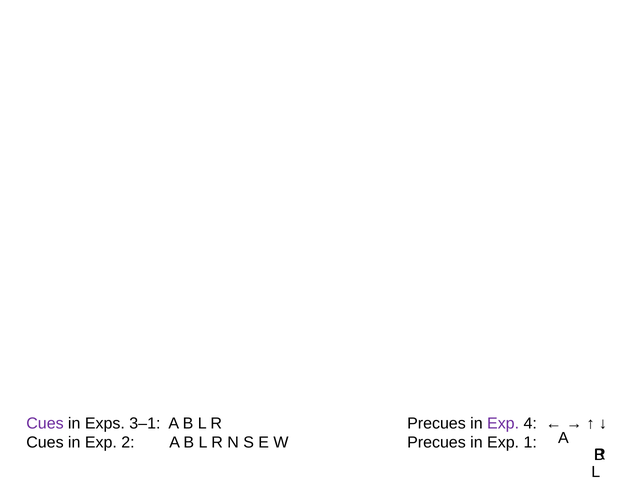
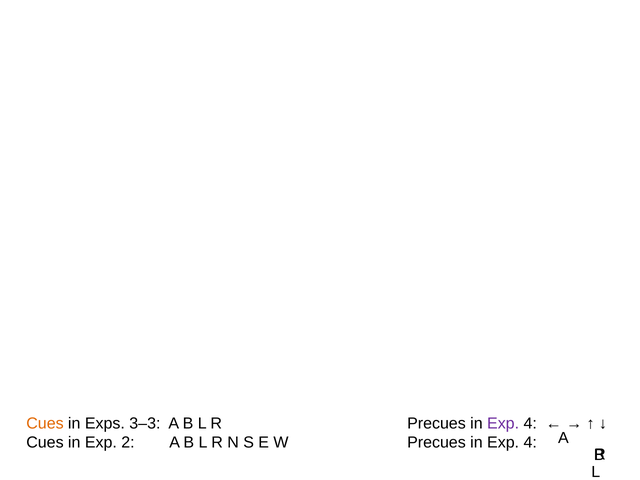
Cues at (45, 423) colour: purple -> orange
3–1: 3–1 -> 3–3
1 at (530, 443): 1 -> 4
